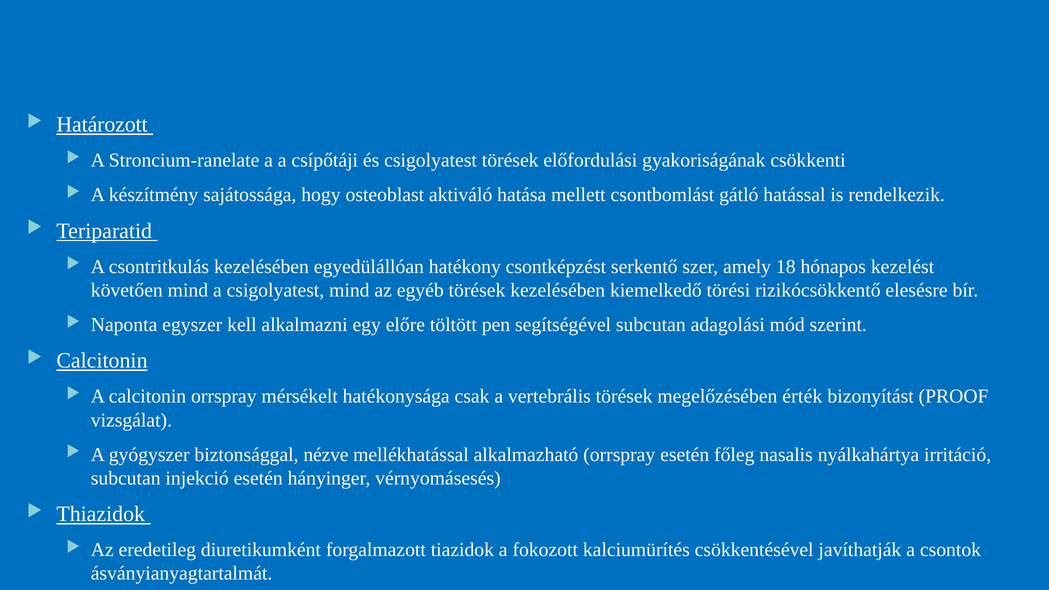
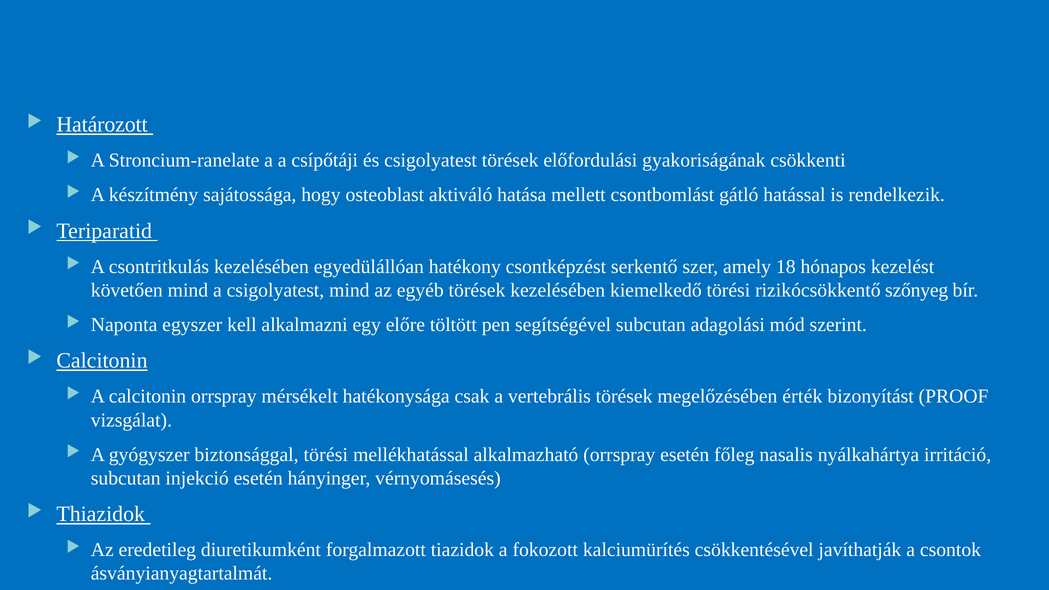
elesésre: elesésre -> szőnyeg
biztonsággal nézve: nézve -> törési
